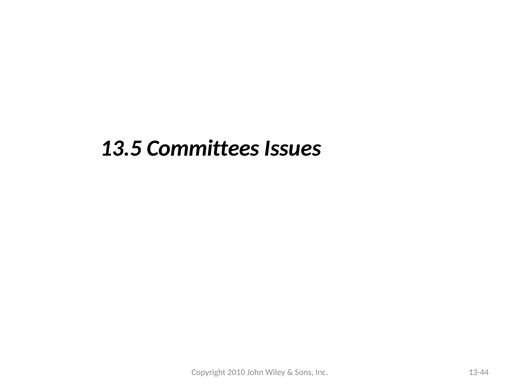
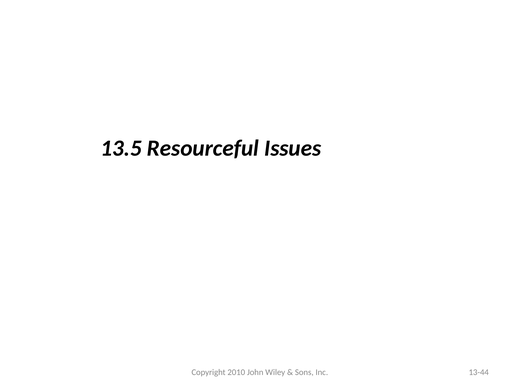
Committees: Committees -> Resourceful
